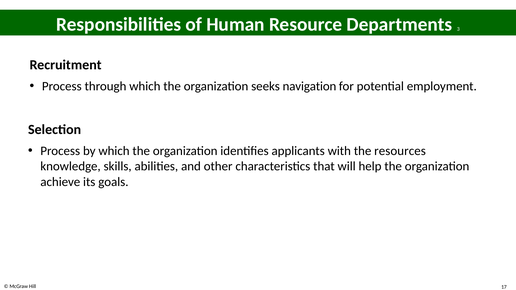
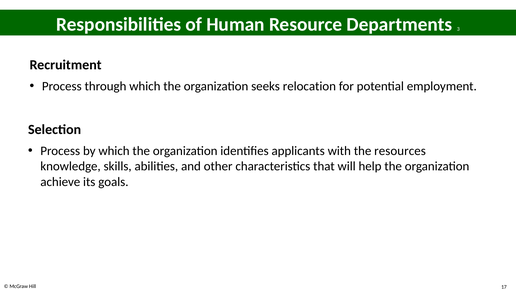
navigation: navigation -> relocation
